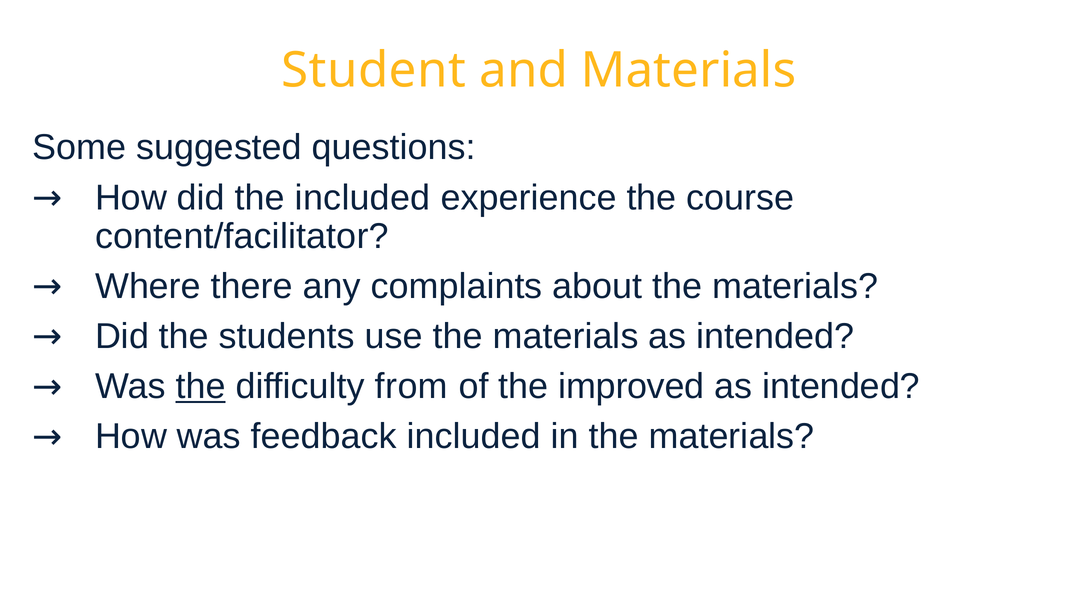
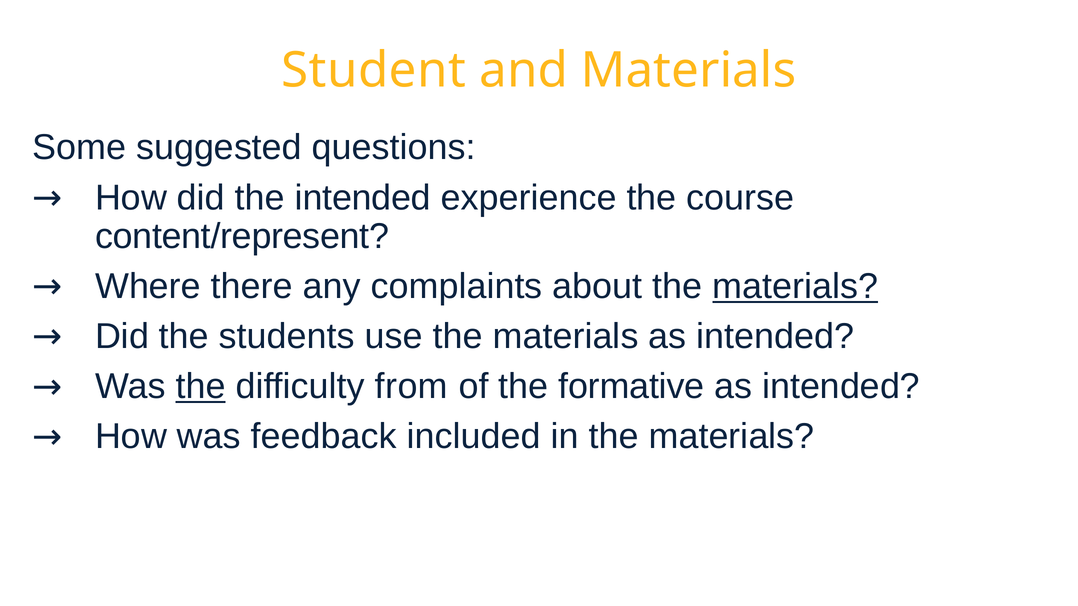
the included: included -> intended
content/facilitator: content/facilitator -> content/represent
materials at (795, 287) underline: none -> present
improved: improved -> formative
